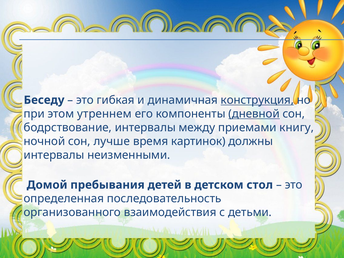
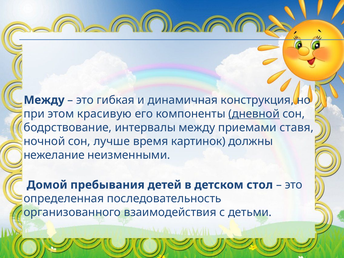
Беседу at (44, 100): Беседу -> Между
конструкция underline: present -> none
утреннем: утреннем -> красивую
книгу: книгу -> ставя
интервалы at (54, 155): интервалы -> нежелание
